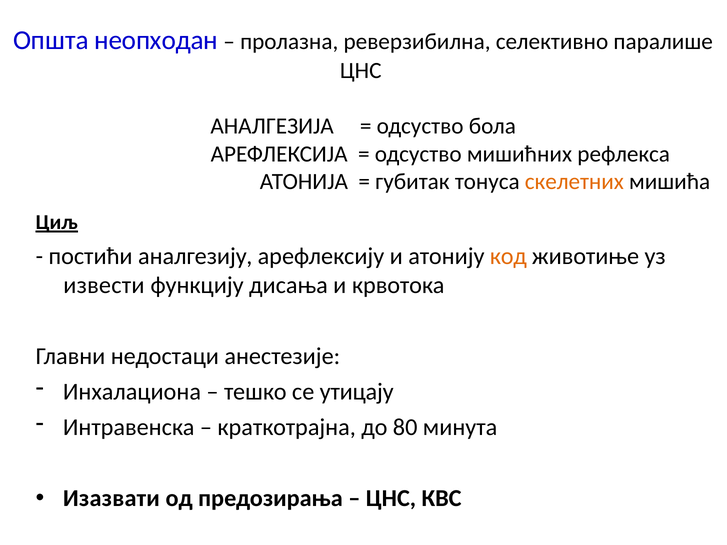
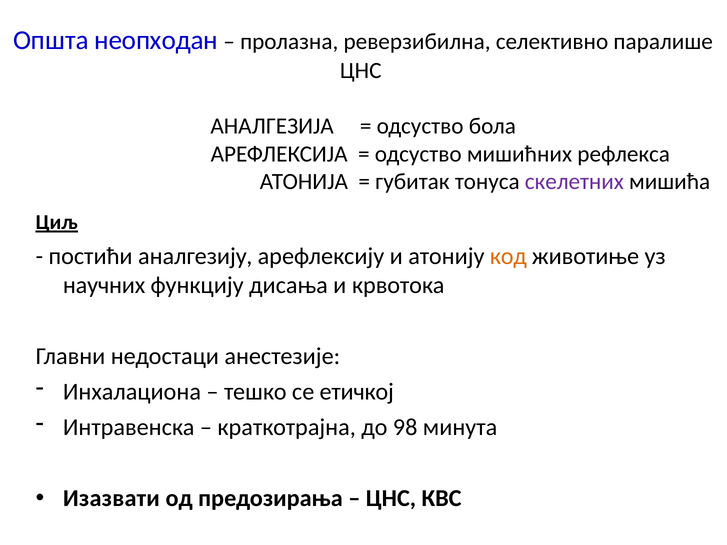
скелетних colour: orange -> purple
извести: извести -> научних
утицају: утицају -> етичкој
80: 80 -> 98
